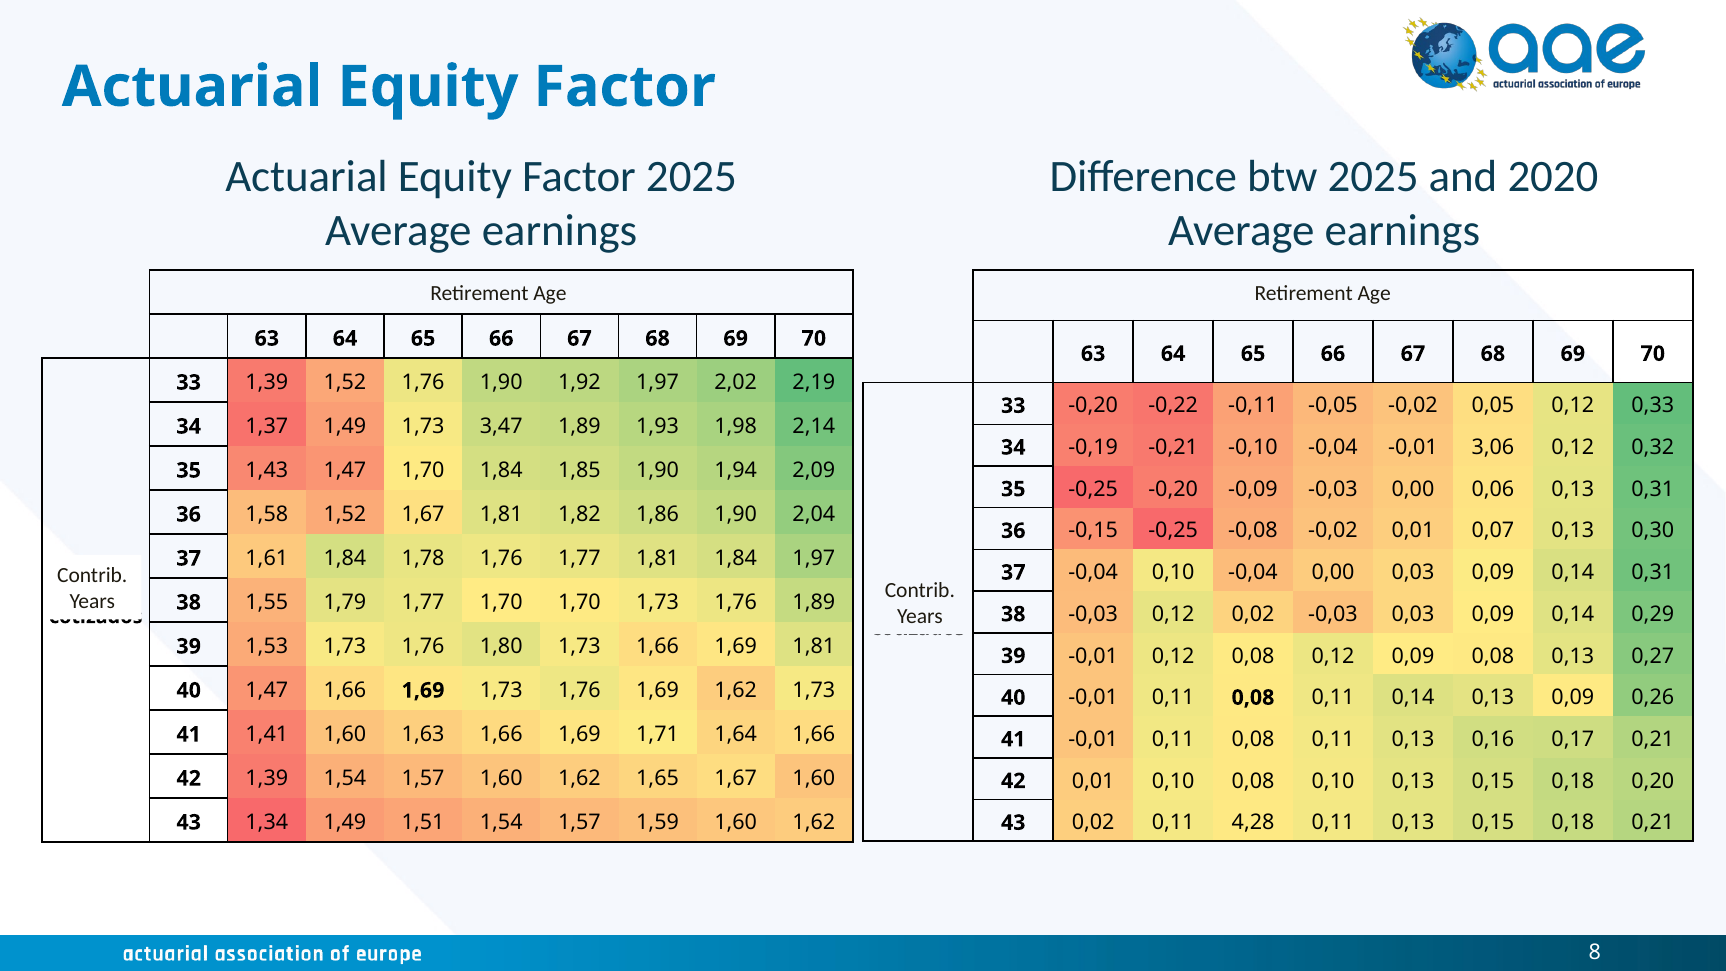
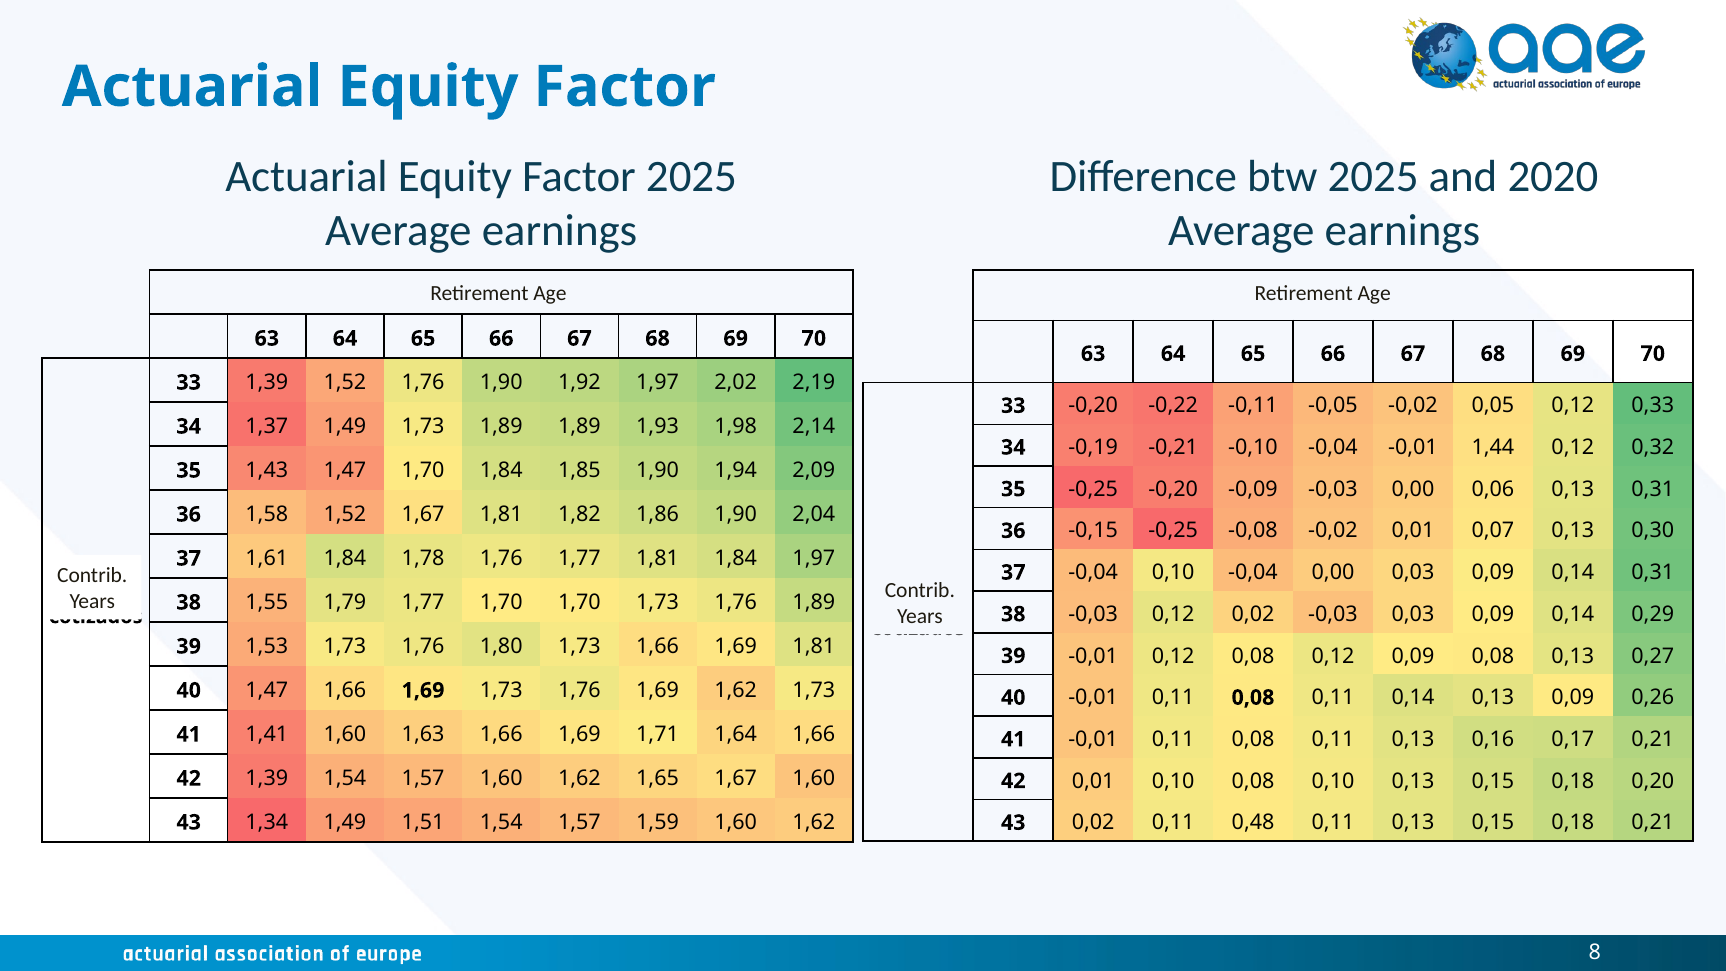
1,73 3,47: 3,47 -> 1,89
3,06: 3,06 -> 1,44
4,28: 4,28 -> 0,48
